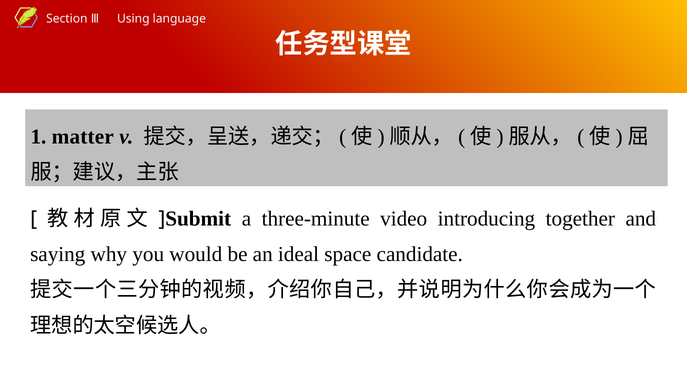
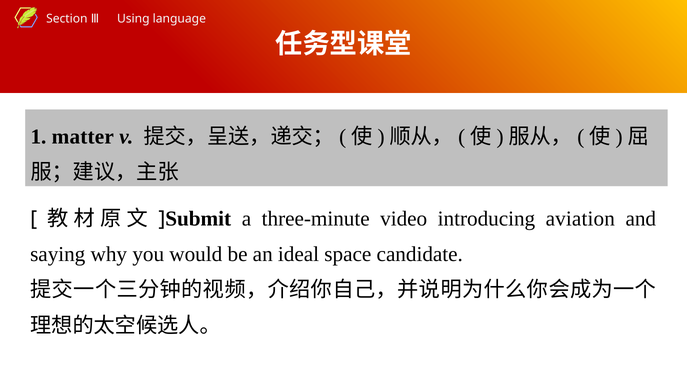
together: together -> aviation
